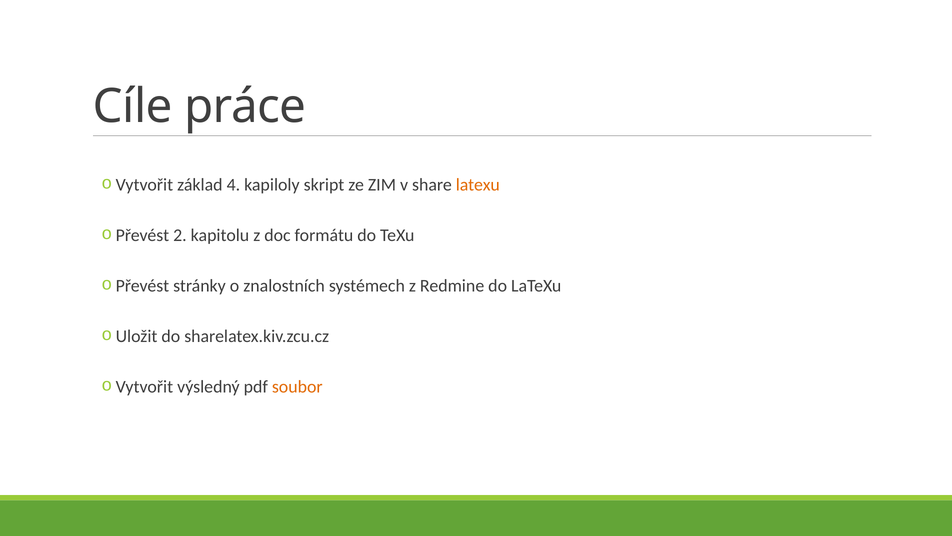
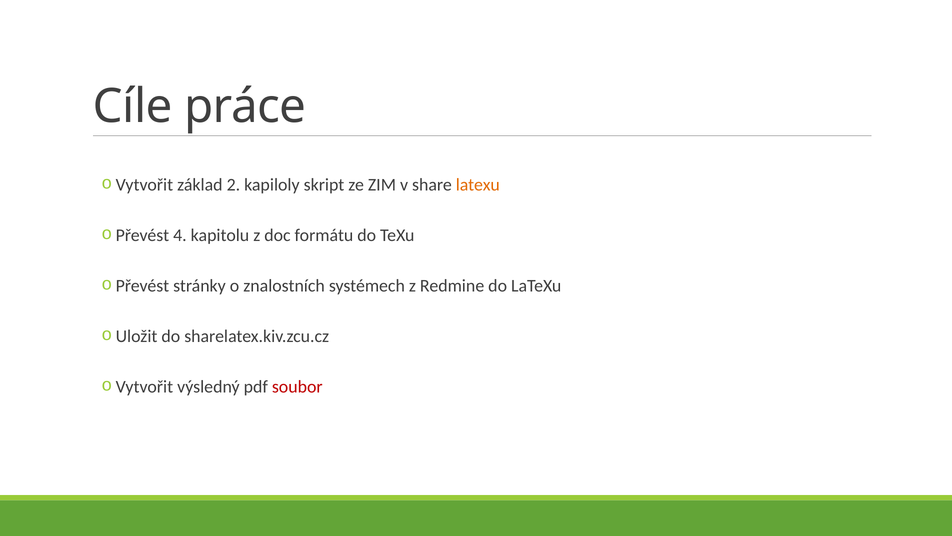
4: 4 -> 2
2: 2 -> 4
soubor colour: orange -> red
